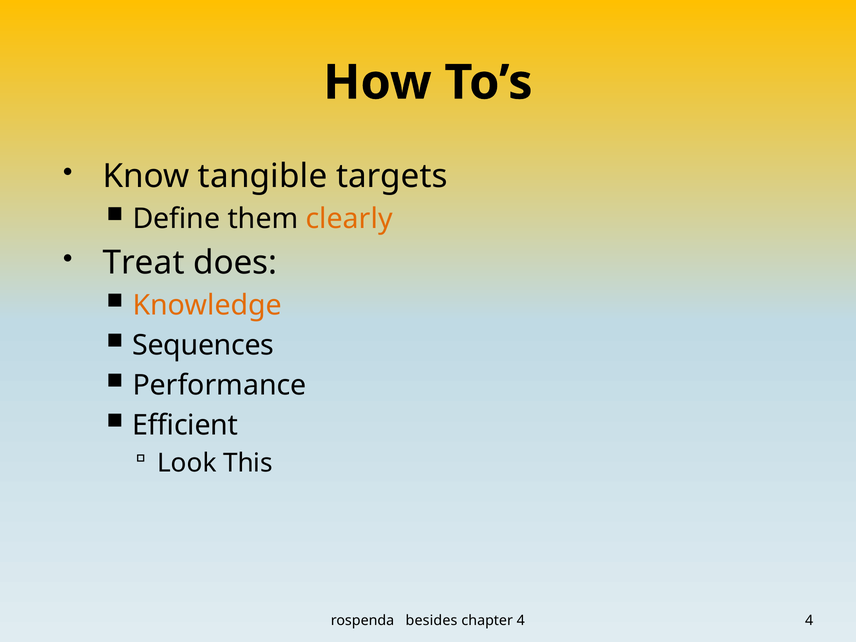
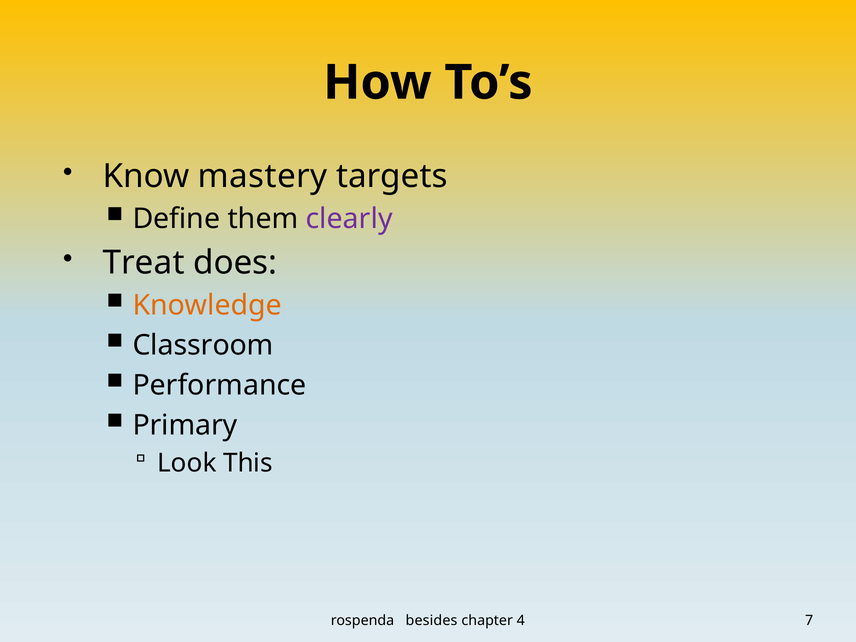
tangible: tangible -> mastery
clearly colour: orange -> purple
Sequences: Sequences -> Classroom
Efficient: Efficient -> Primary
4 4: 4 -> 7
